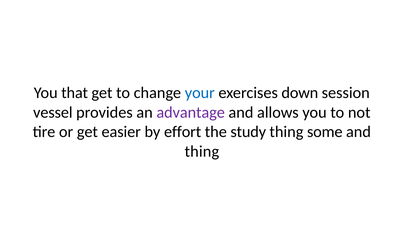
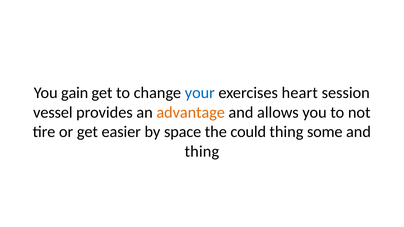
that: that -> gain
down: down -> heart
advantage colour: purple -> orange
effort: effort -> space
study: study -> could
